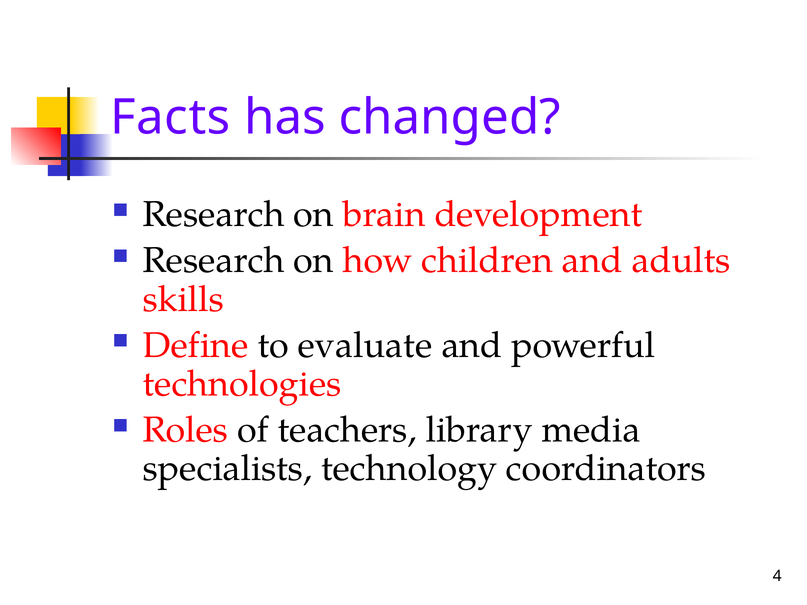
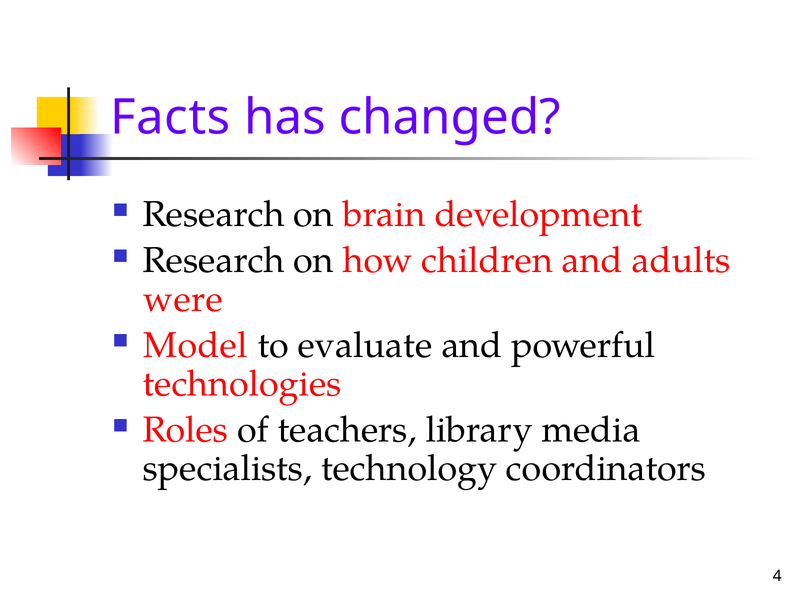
skills: skills -> were
Define: Define -> Model
